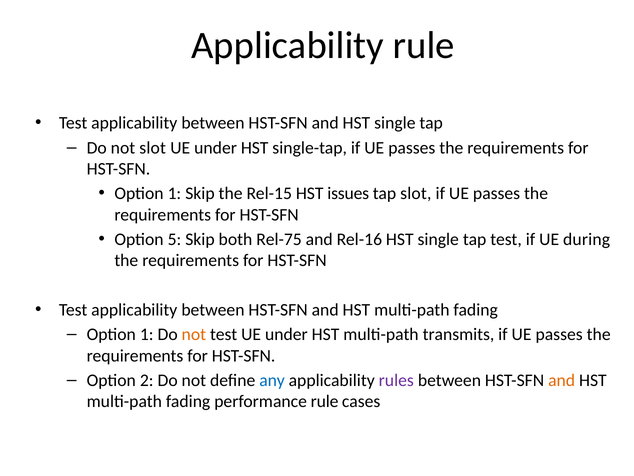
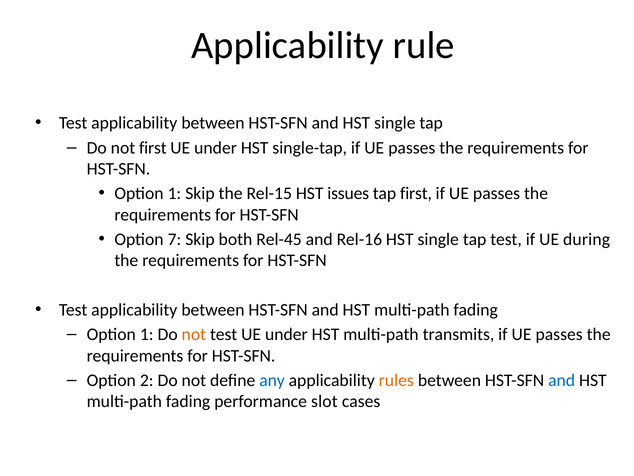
not slot: slot -> first
tap slot: slot -> first
5: 5 -> 7
Rel-75: Rel-75 -> Rel-45
rules colour: purple -> orange
and at (562, 380) colour: orange -> blue
performance rule: rule -> slot
